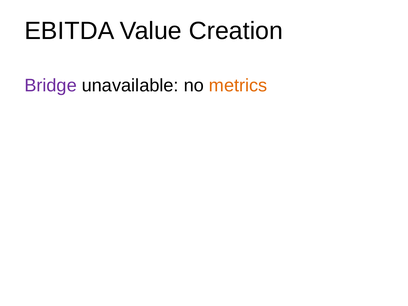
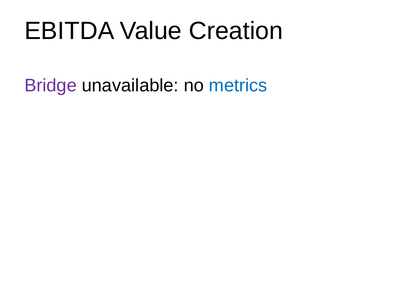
metrics colour: orange -> blue
